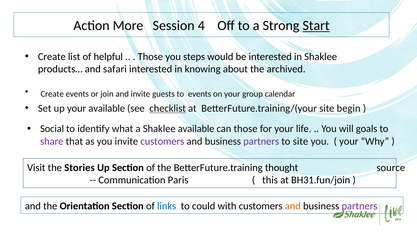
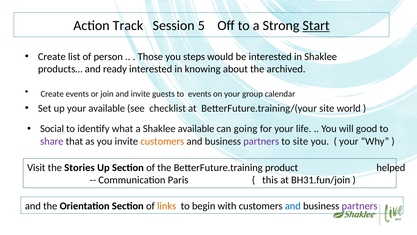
More: More -> Track
4: 4 -> 5
helpful: helpful -> person
safari: safari -> ready
checklist underline: present -> none
begin: begin -> world
can those: those -> going
goals: goals -> good
customers at (162, 141) colour: purple -> orange
thought: thought -> product
source: source -> helped
links colour: blue -> orange
could: could -> begin
and at (293, 206) colour: orange -> blue
